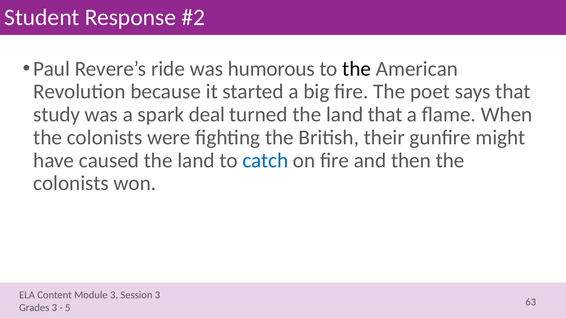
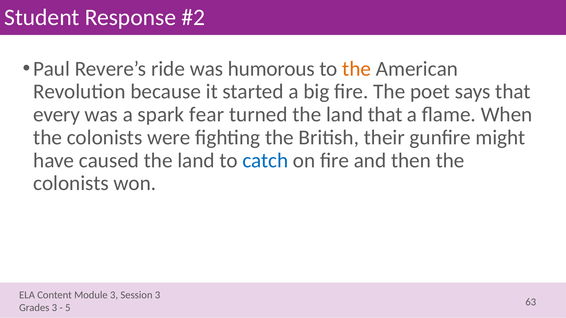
the at (357, 69) colour: black -> orange
study: study -> every
deal: deal -> fear
